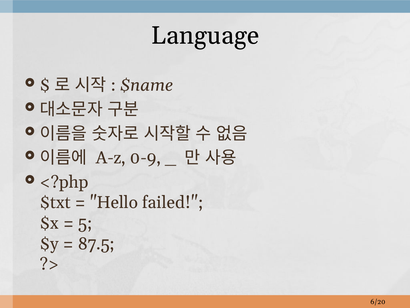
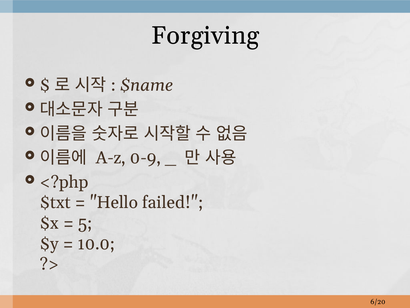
Language: Language -> Forgiving
87.5: 87.5 -> 10.0
